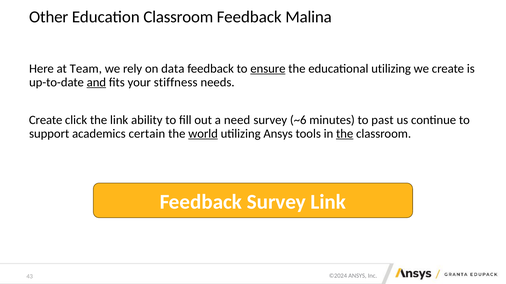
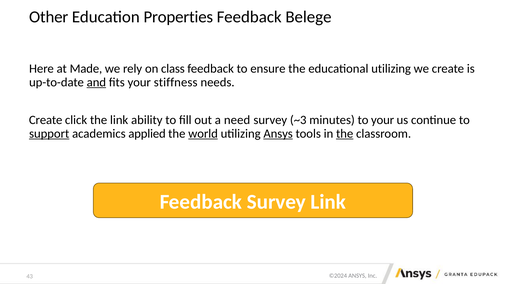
Education Classroom: Classroom -> Properties
Malina: Malina -> Belege
Team: Team -> Made
data: data -> class
ensure underline: present -> none
~6: ~6 -> ~3
to past: past -> your
support underline: none -> present
certain: certain -> applied
Ansys at (278, 134) underline: none -> present
